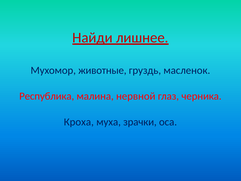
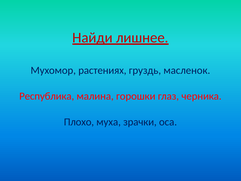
животные: животные -> растениях
нервной: нервной -> горошки
Кроха: Кроха -> Плохо
